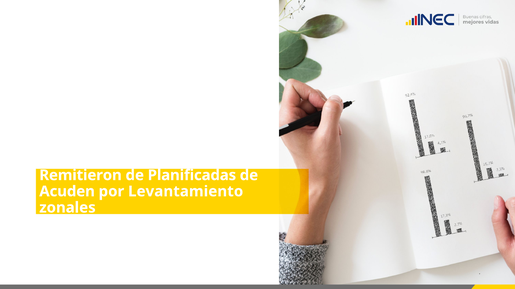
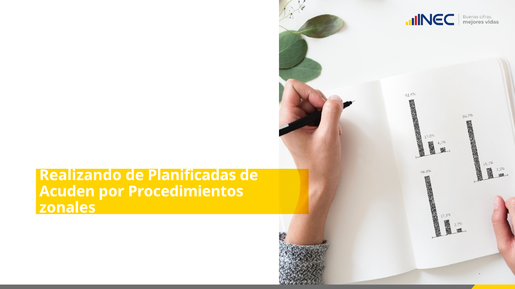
Remitieron: Remitieron -> Realizando
Levantamiento: Levantamiento -> Procedimientos
